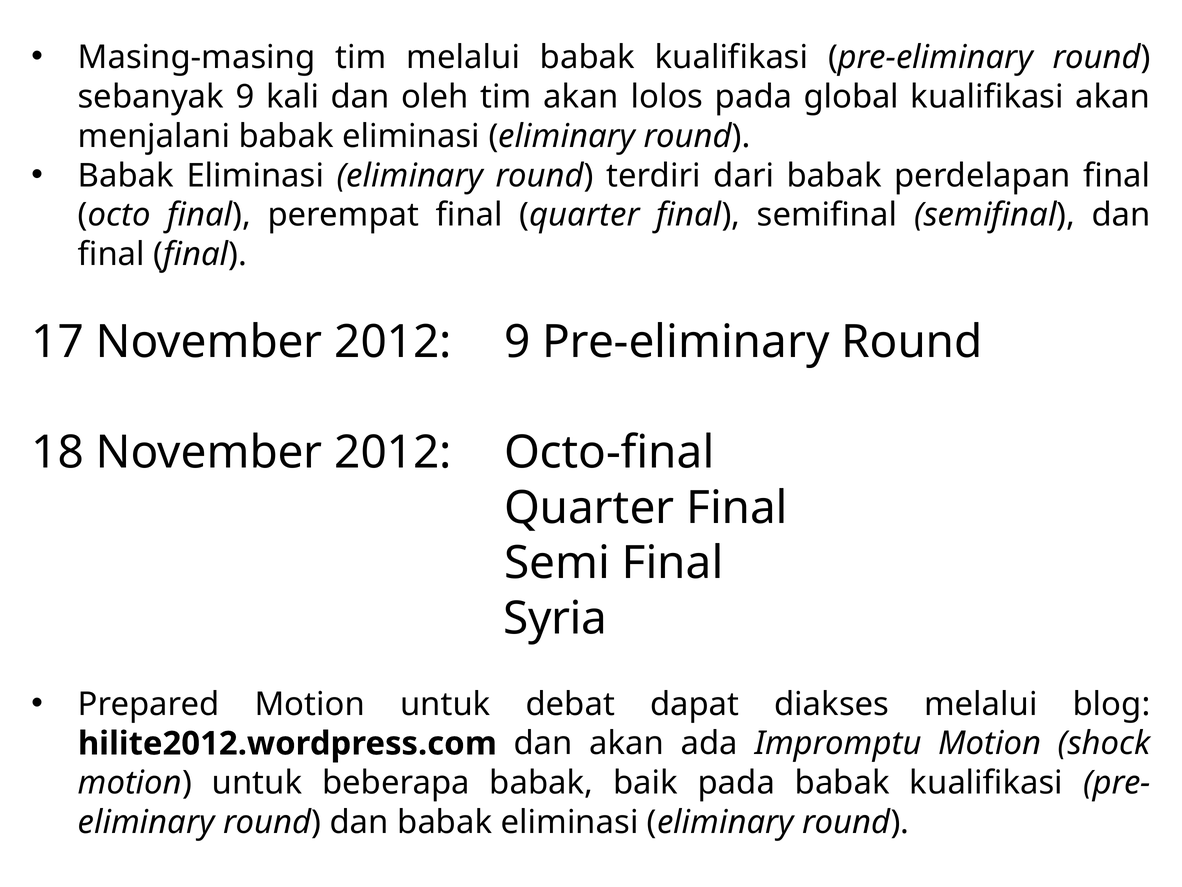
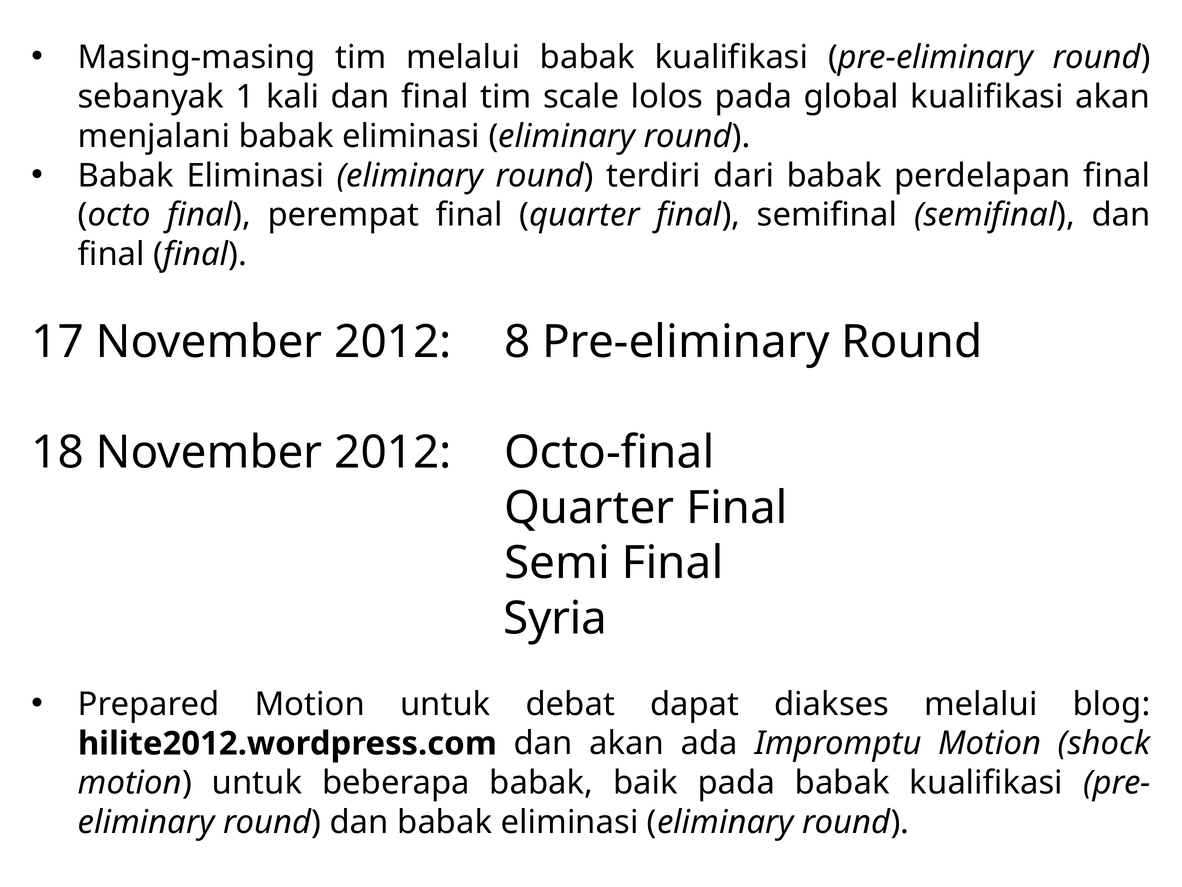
sebanyak 9: 9 -> 1
kali dan oleh: oleh -> final
tim akan: akan -> scale
2012 9: 9 -> 8
